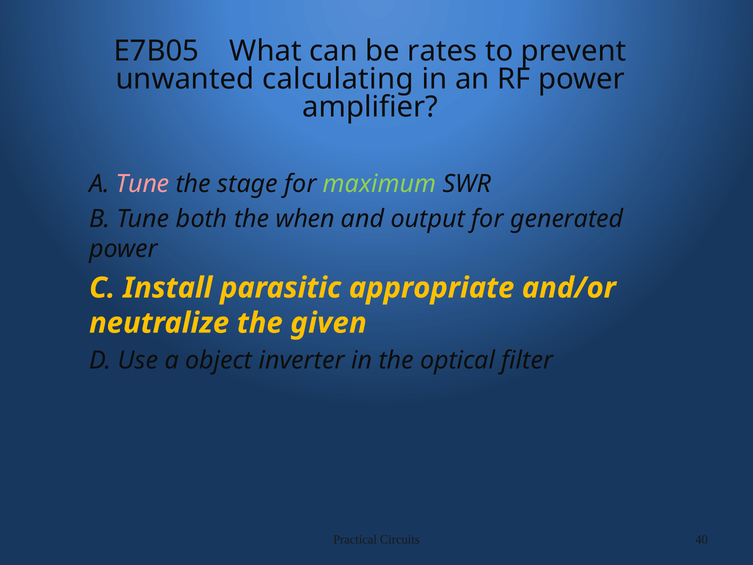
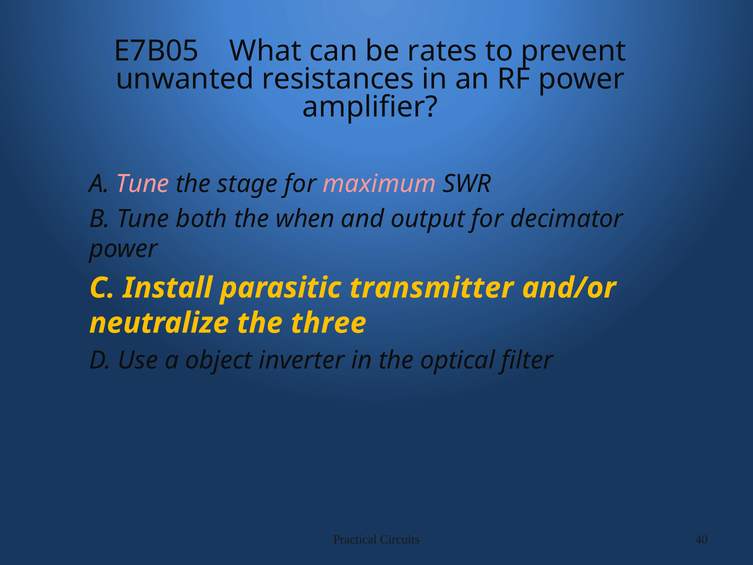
calculating: calculating -> resistances
maximum colour: light green -> pink
generated: generated -> decimator
appropriate: appropriate -> transmitter
given: given -> three
